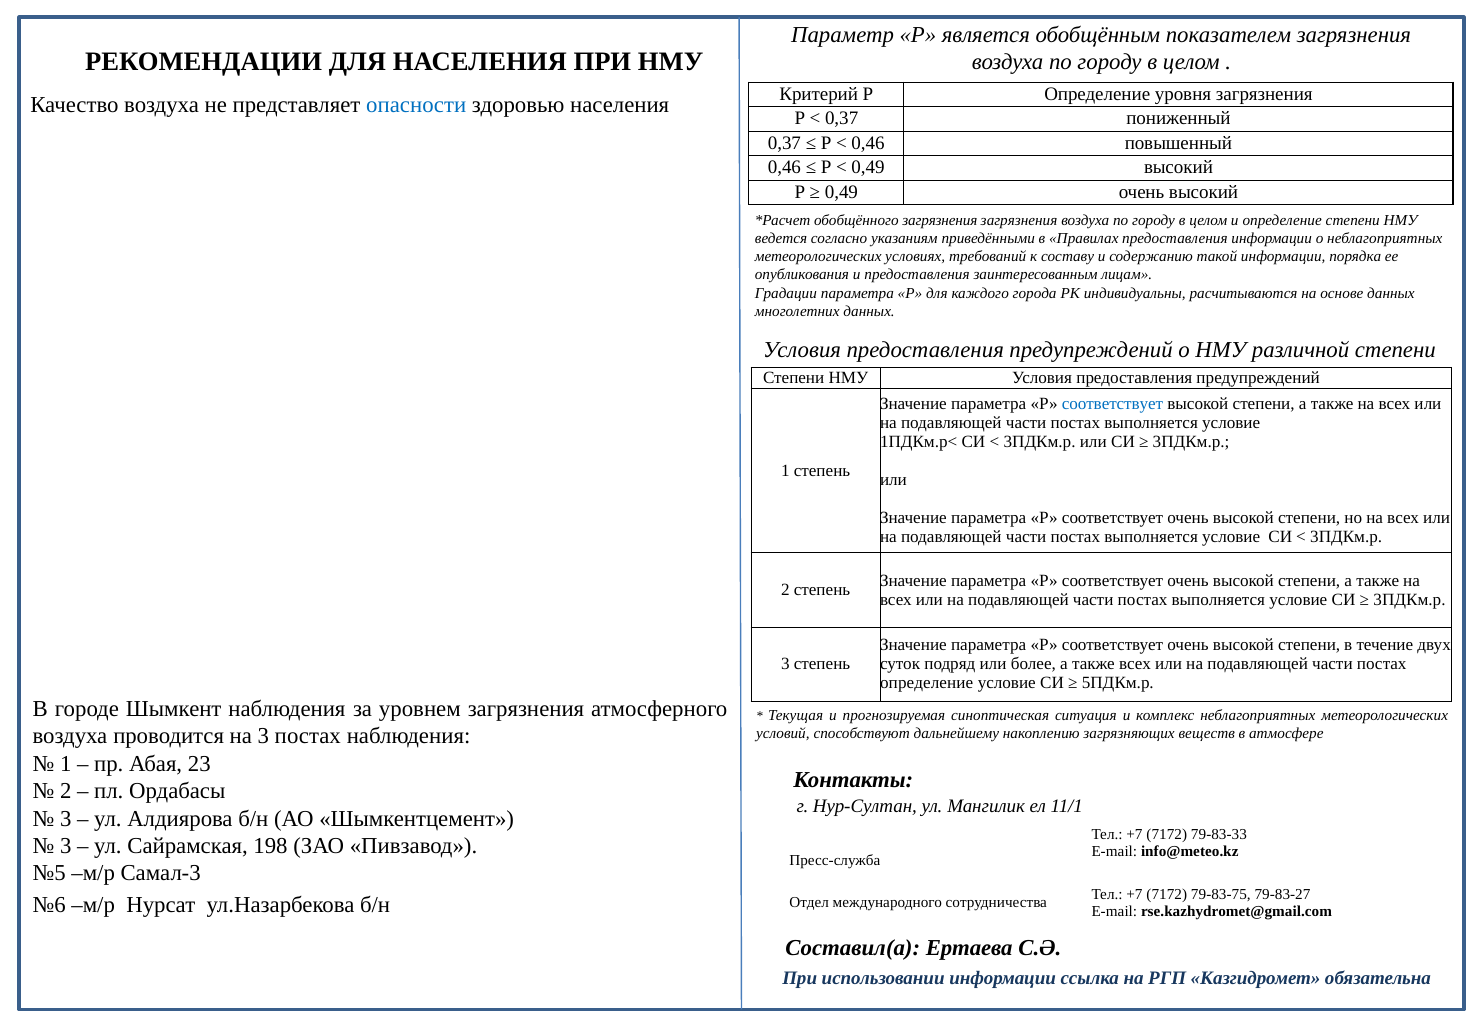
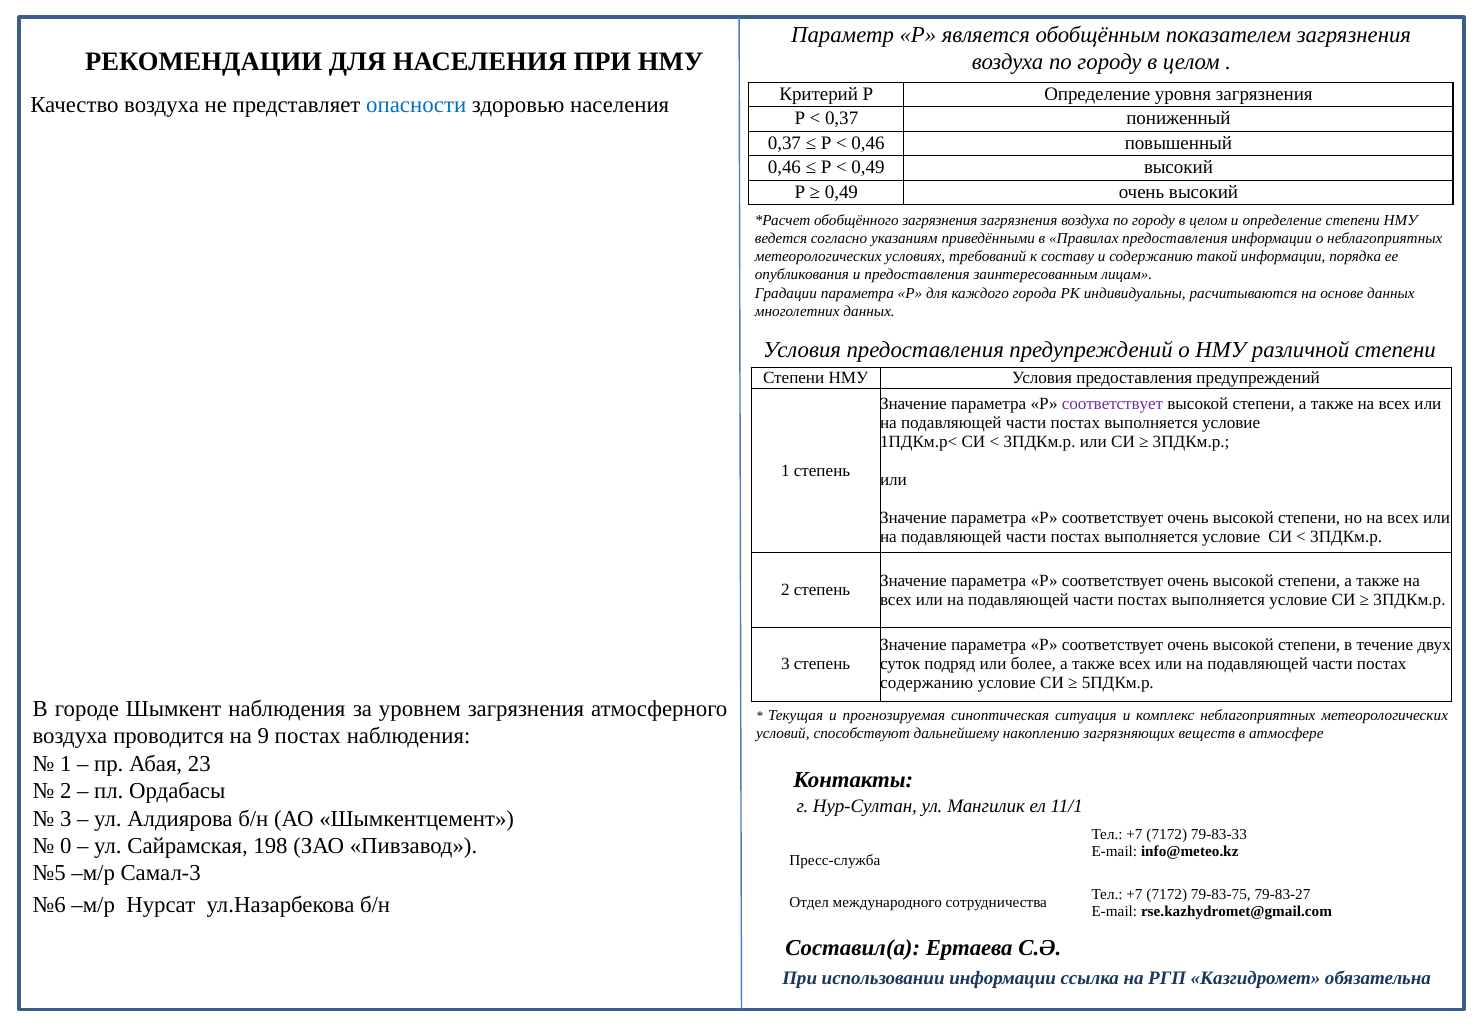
соответствует at (1112, 404) colour: blue -> purple
определение at (927, 683): определение -> содержанию
на 3: 3 -> 9
3 at (66, 846): 3 -> 0
